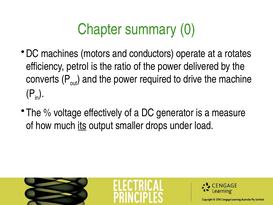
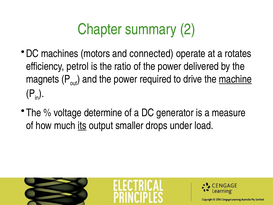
0: 0 -> 2
conductors: conductors -> connected
converts: converts -> magnets
machine underline: none -> present
effectively: effectively -> determine
